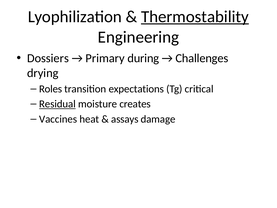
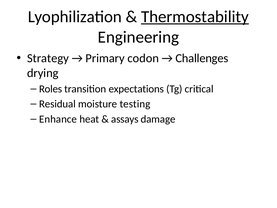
Dossiers: Dossiers -> Strategy
during: during -> codon
Residual underline: present -> none
creates: creates -> testing
Vaccines: Vaccines -> Enhance
